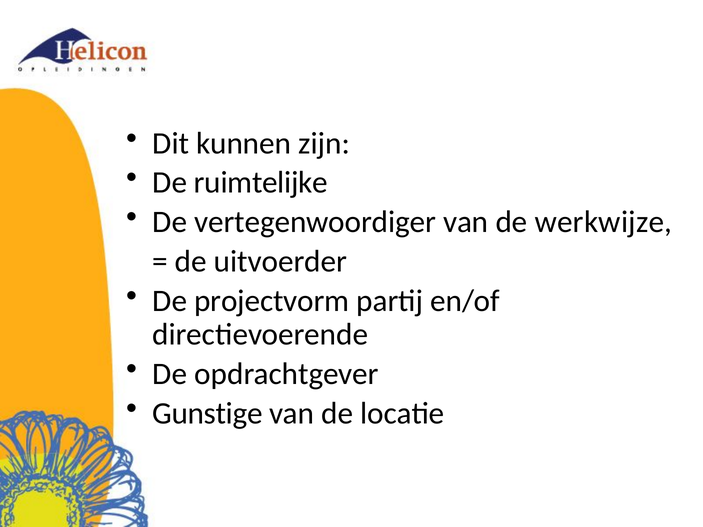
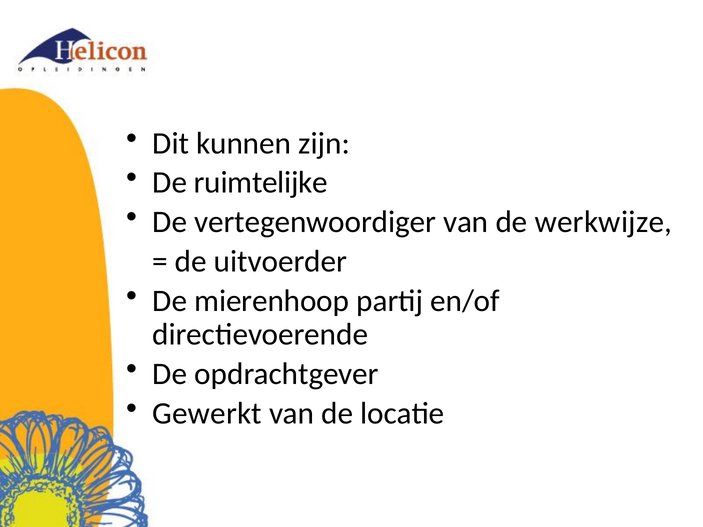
projectvorm: projectvorm -> mierenhoop
Gunstige: Gunstige -> Gewerkt
